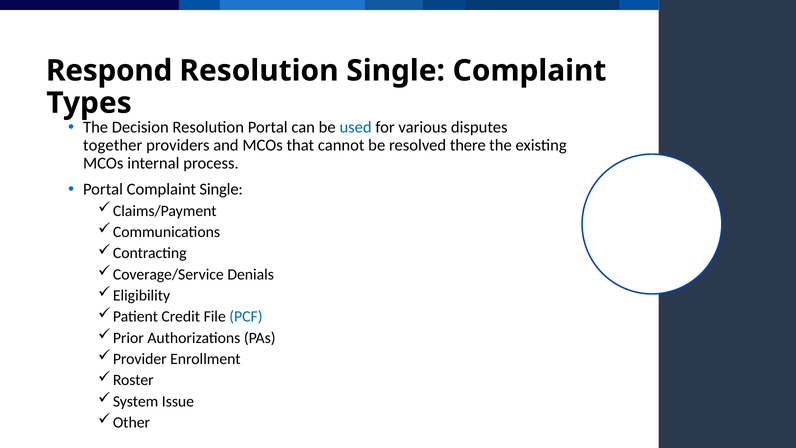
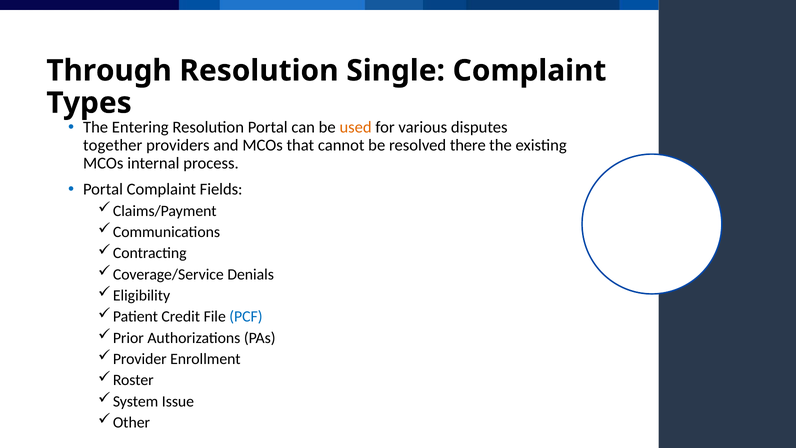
Respond: Respond -> Through
Decision: Decision -> Entering
used colour: blue -> orange
Complaint Single: Single -> Fields
